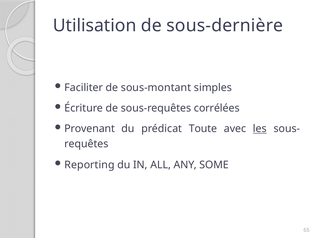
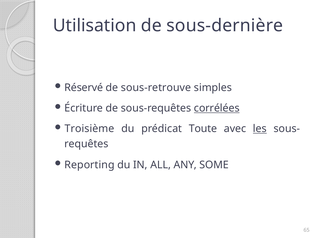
Faciliter: Faciliter -> Réservé
sous-montant: sous-montant -> sous-retrouve
corrélées underline: none -> present
Provenant: Provenant -> Troisième
